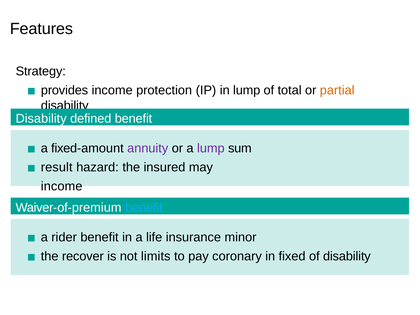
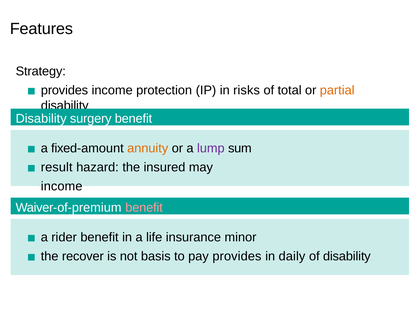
in lump: lump -> risks
defined: defined -> surgery
annuity colour: purple -> orange
benefit at (144, 208) colour: light blue -> pink
limits: limits -> basis
pay coronary: coronary -> provides
fixed: fixed -> daily
